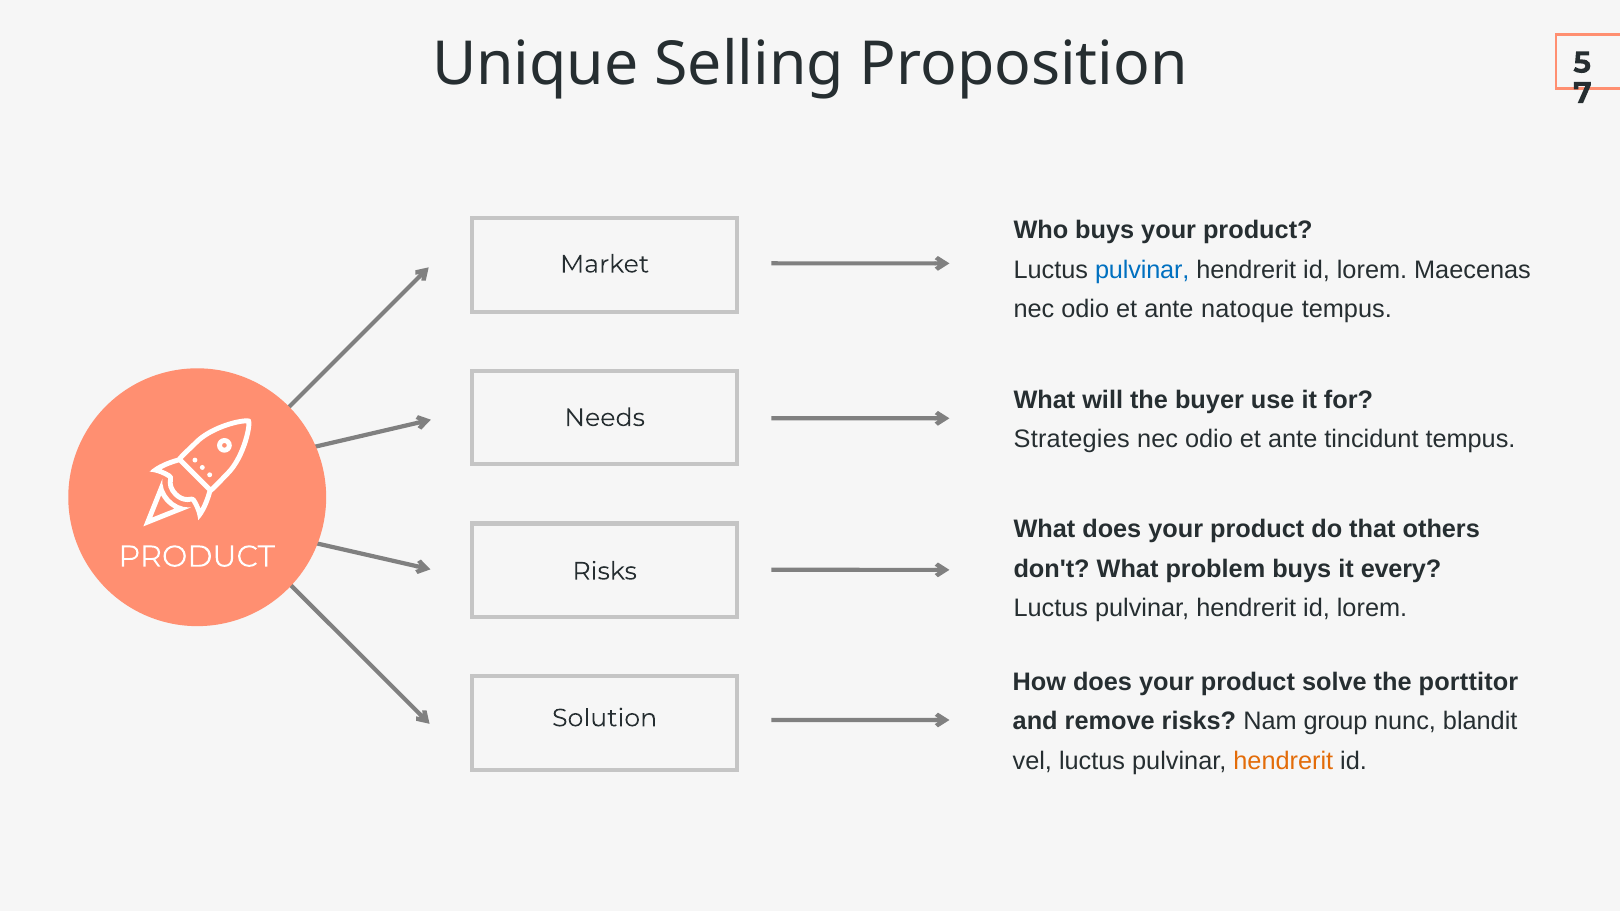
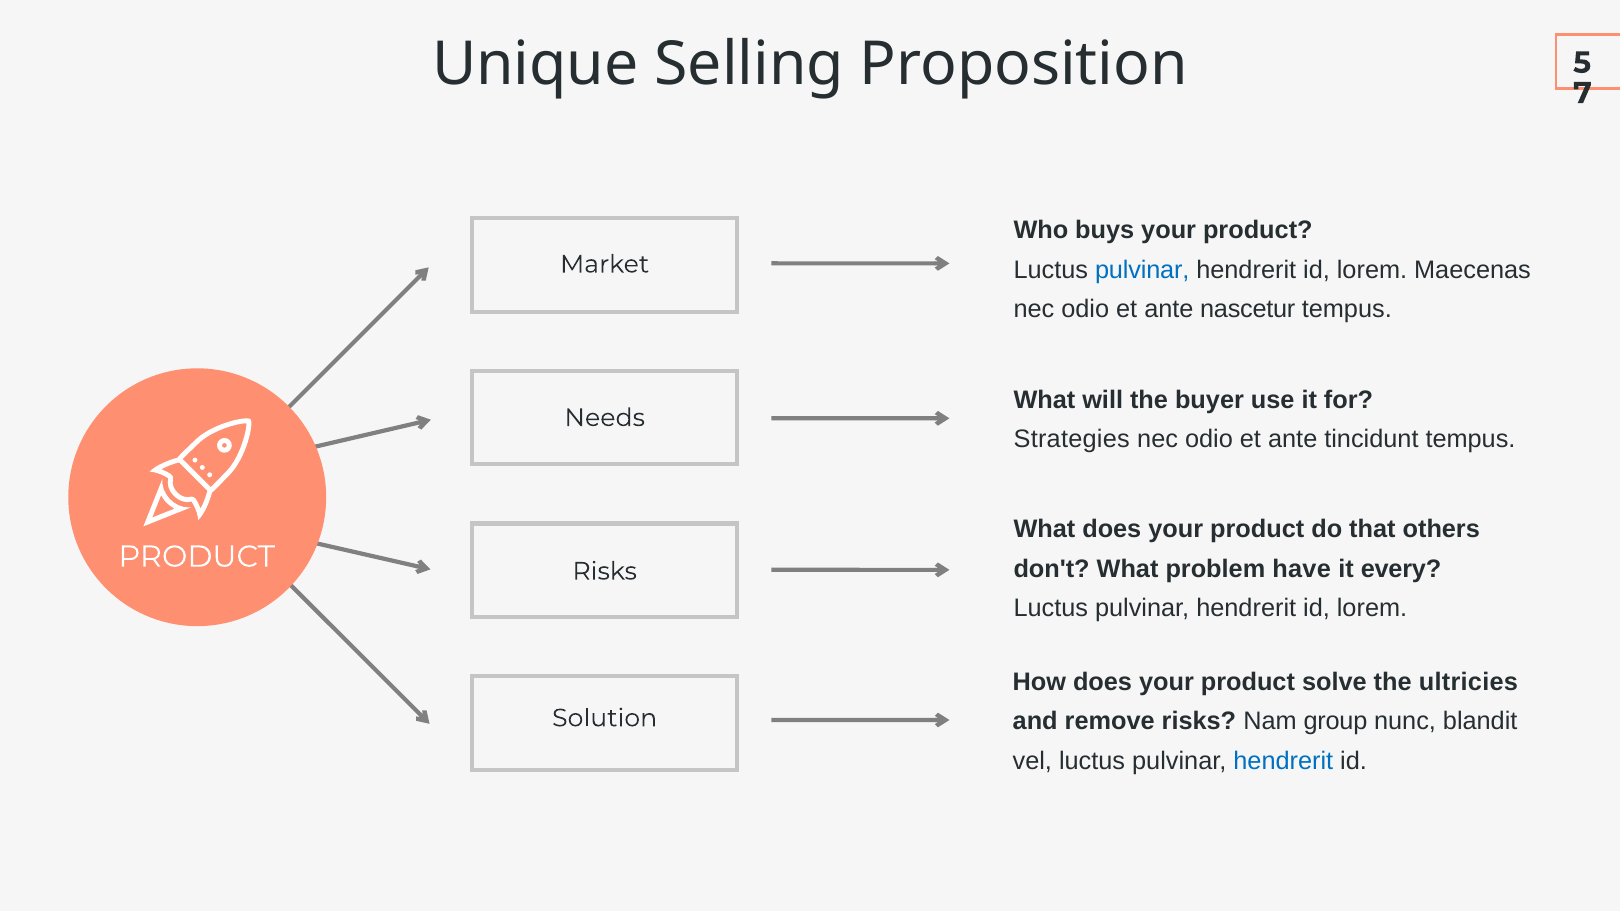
natoque: natoque -> nascetur
problem buys: buys -> have
porttitor: porttitor -> ultricies
hendrerit at (1283, 761) colour: orange -> blue
